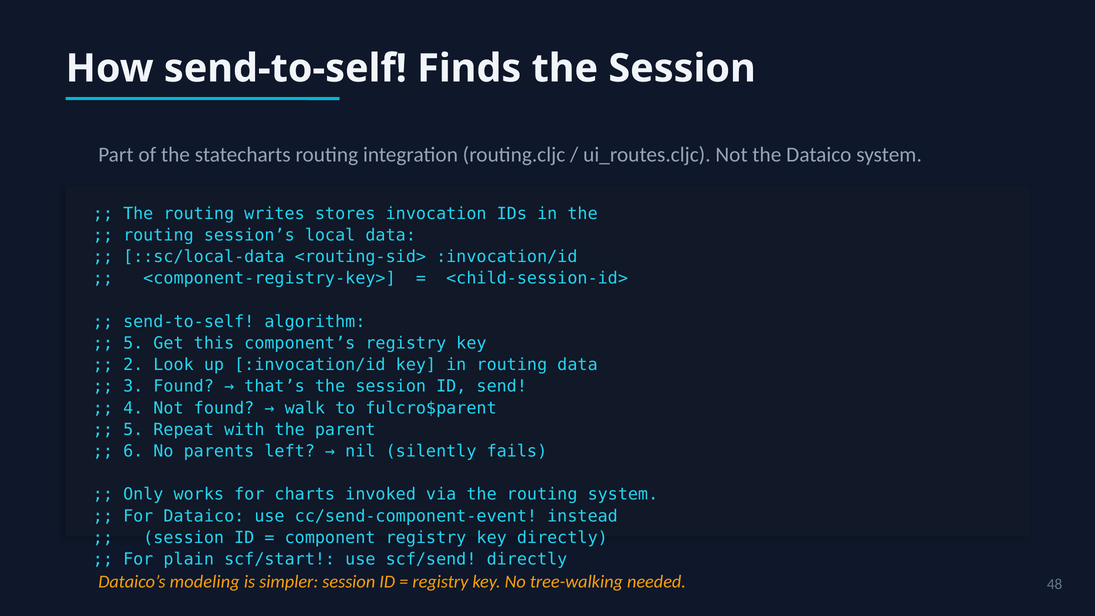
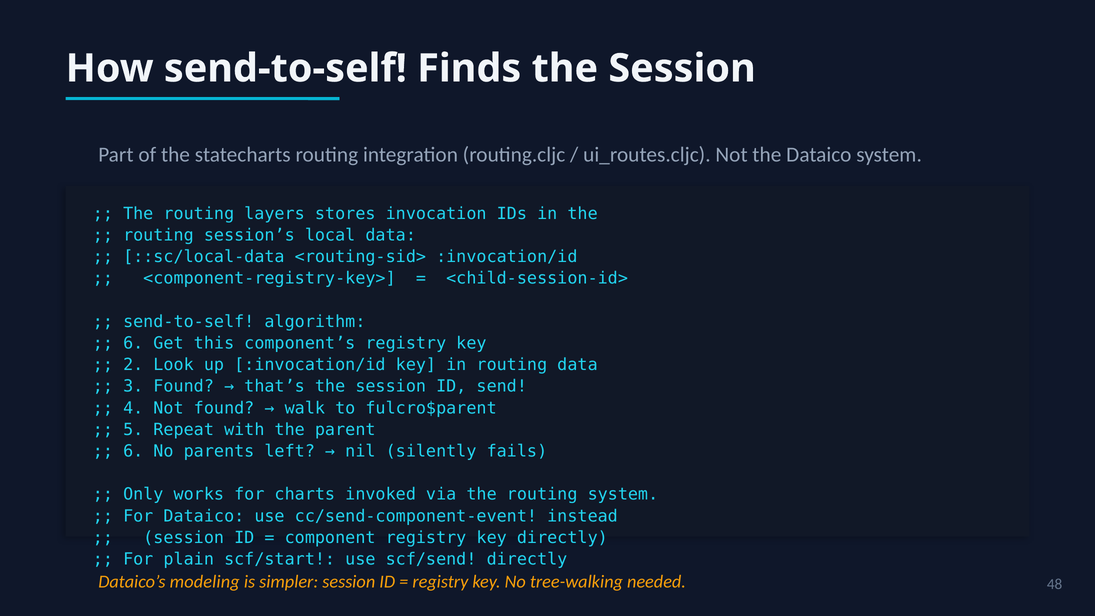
writes: writes -> layers
5 at (133, 343): 5 -> 6
